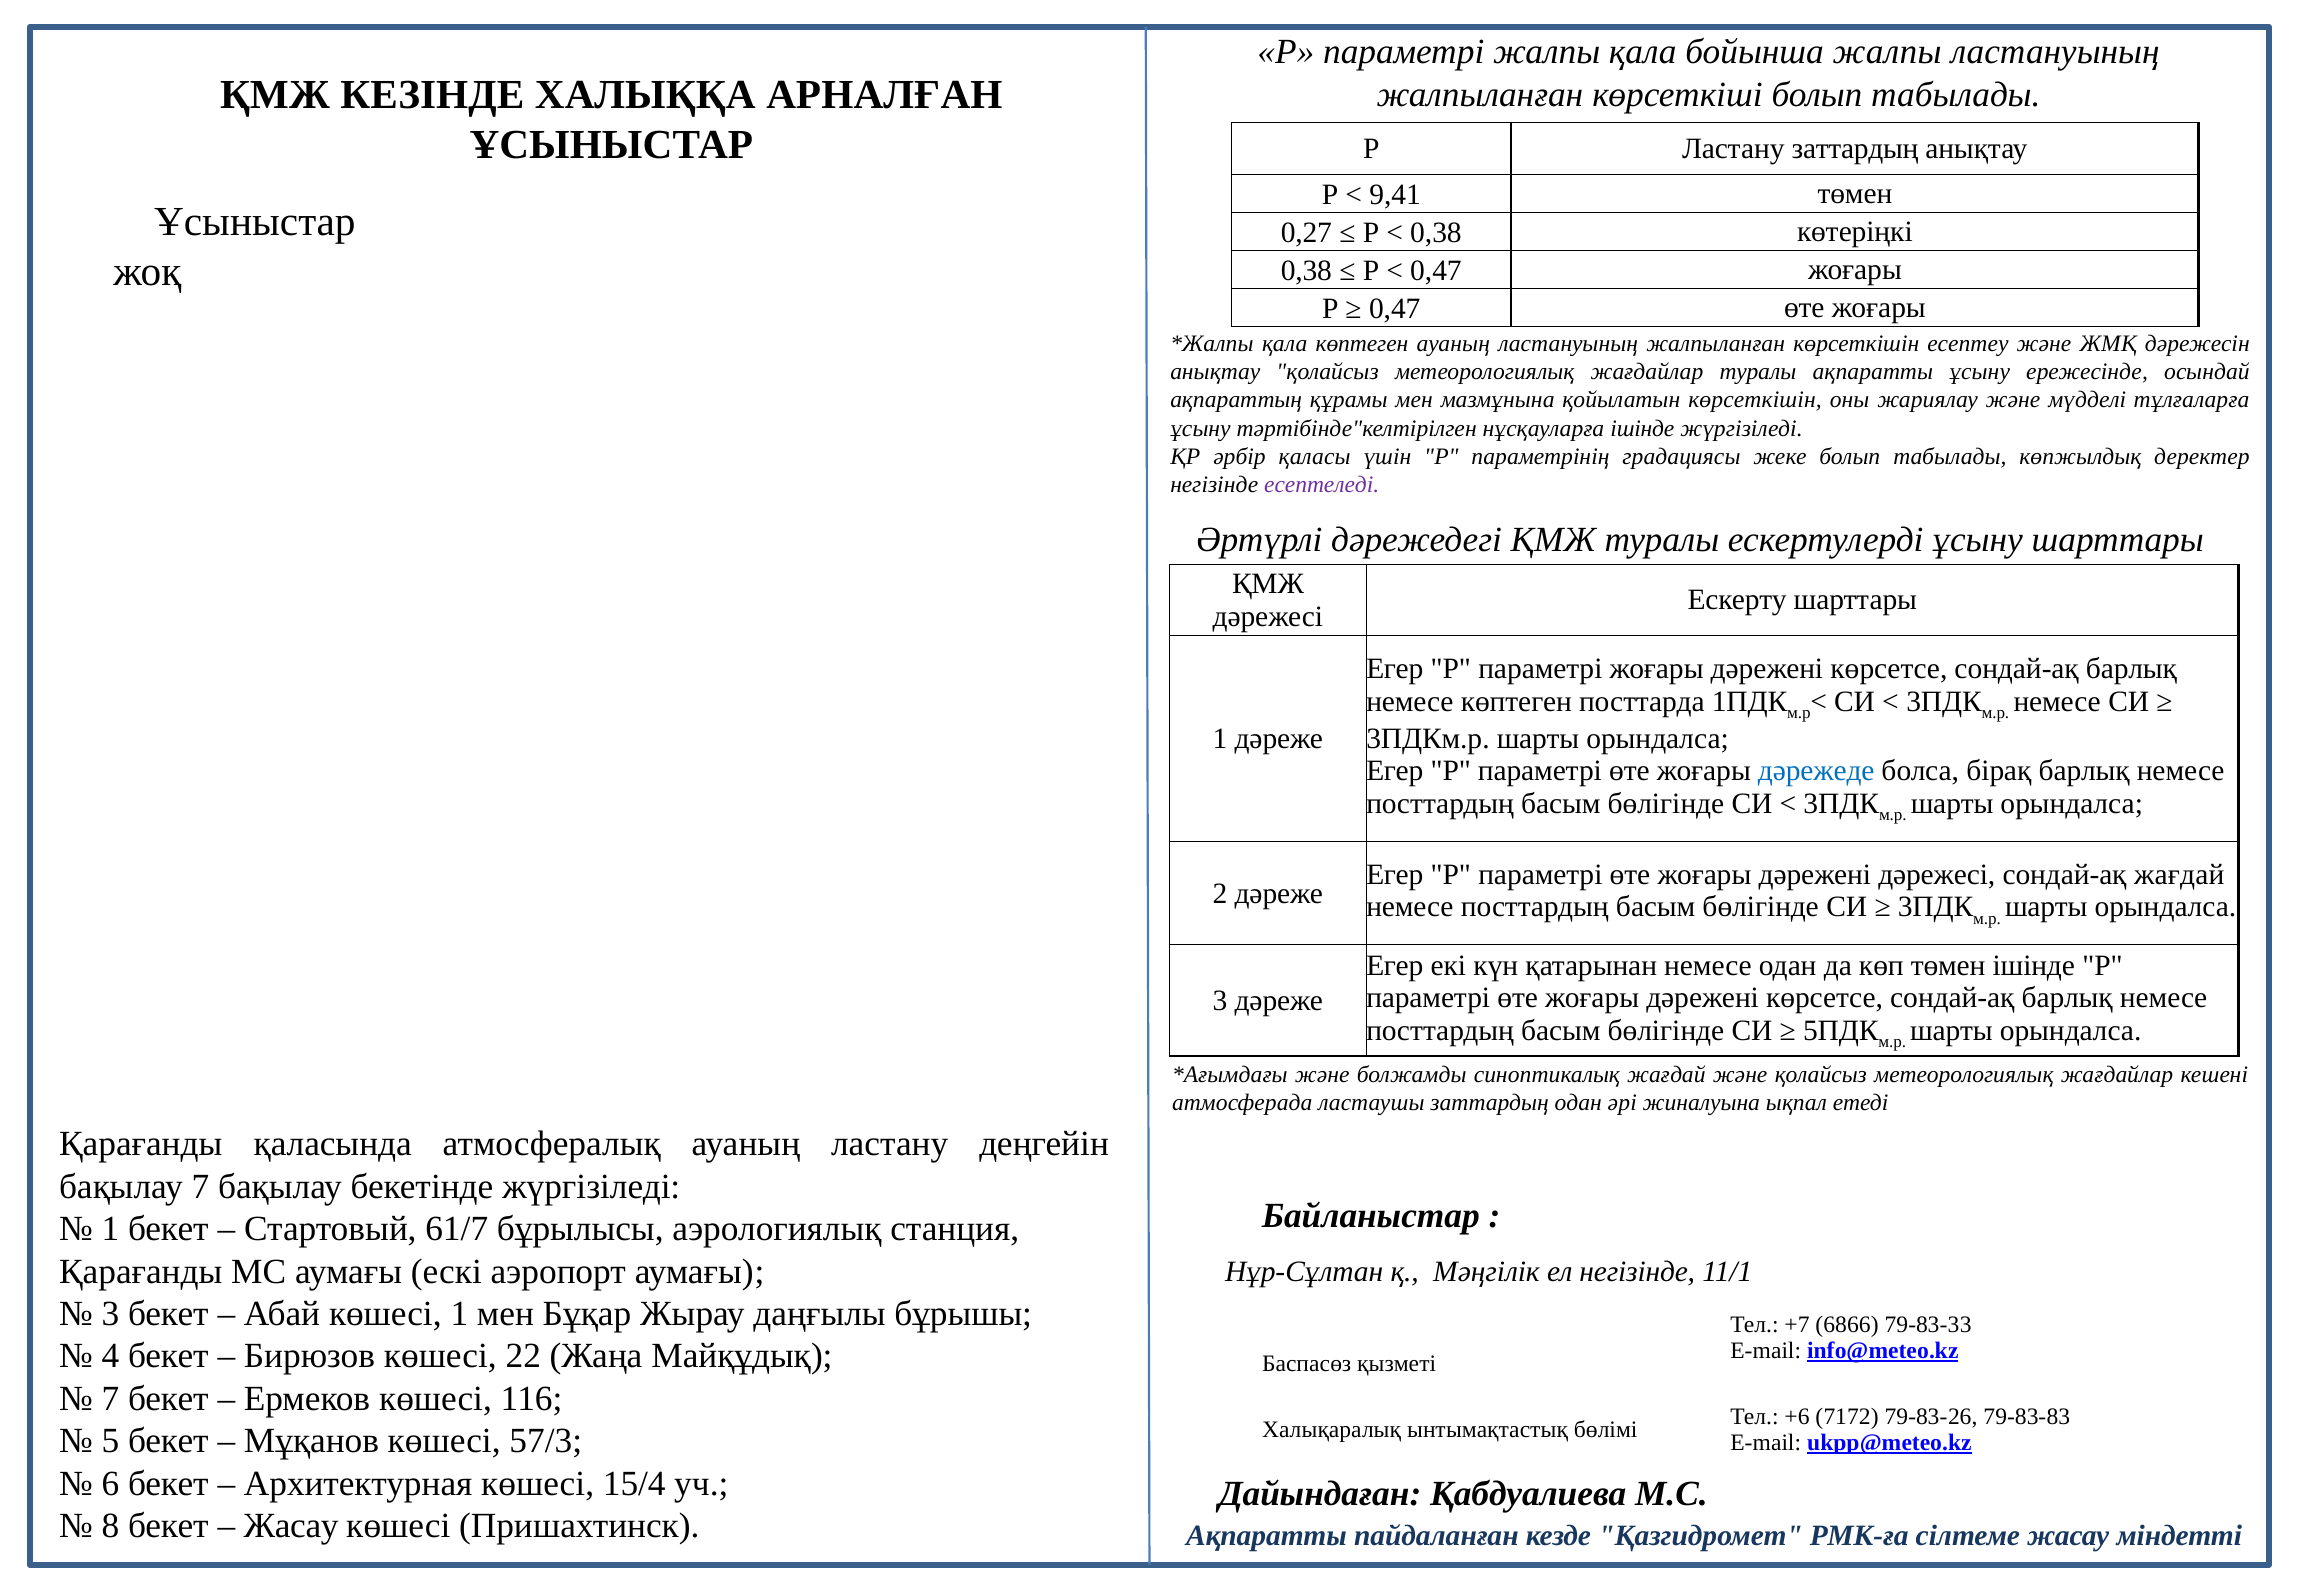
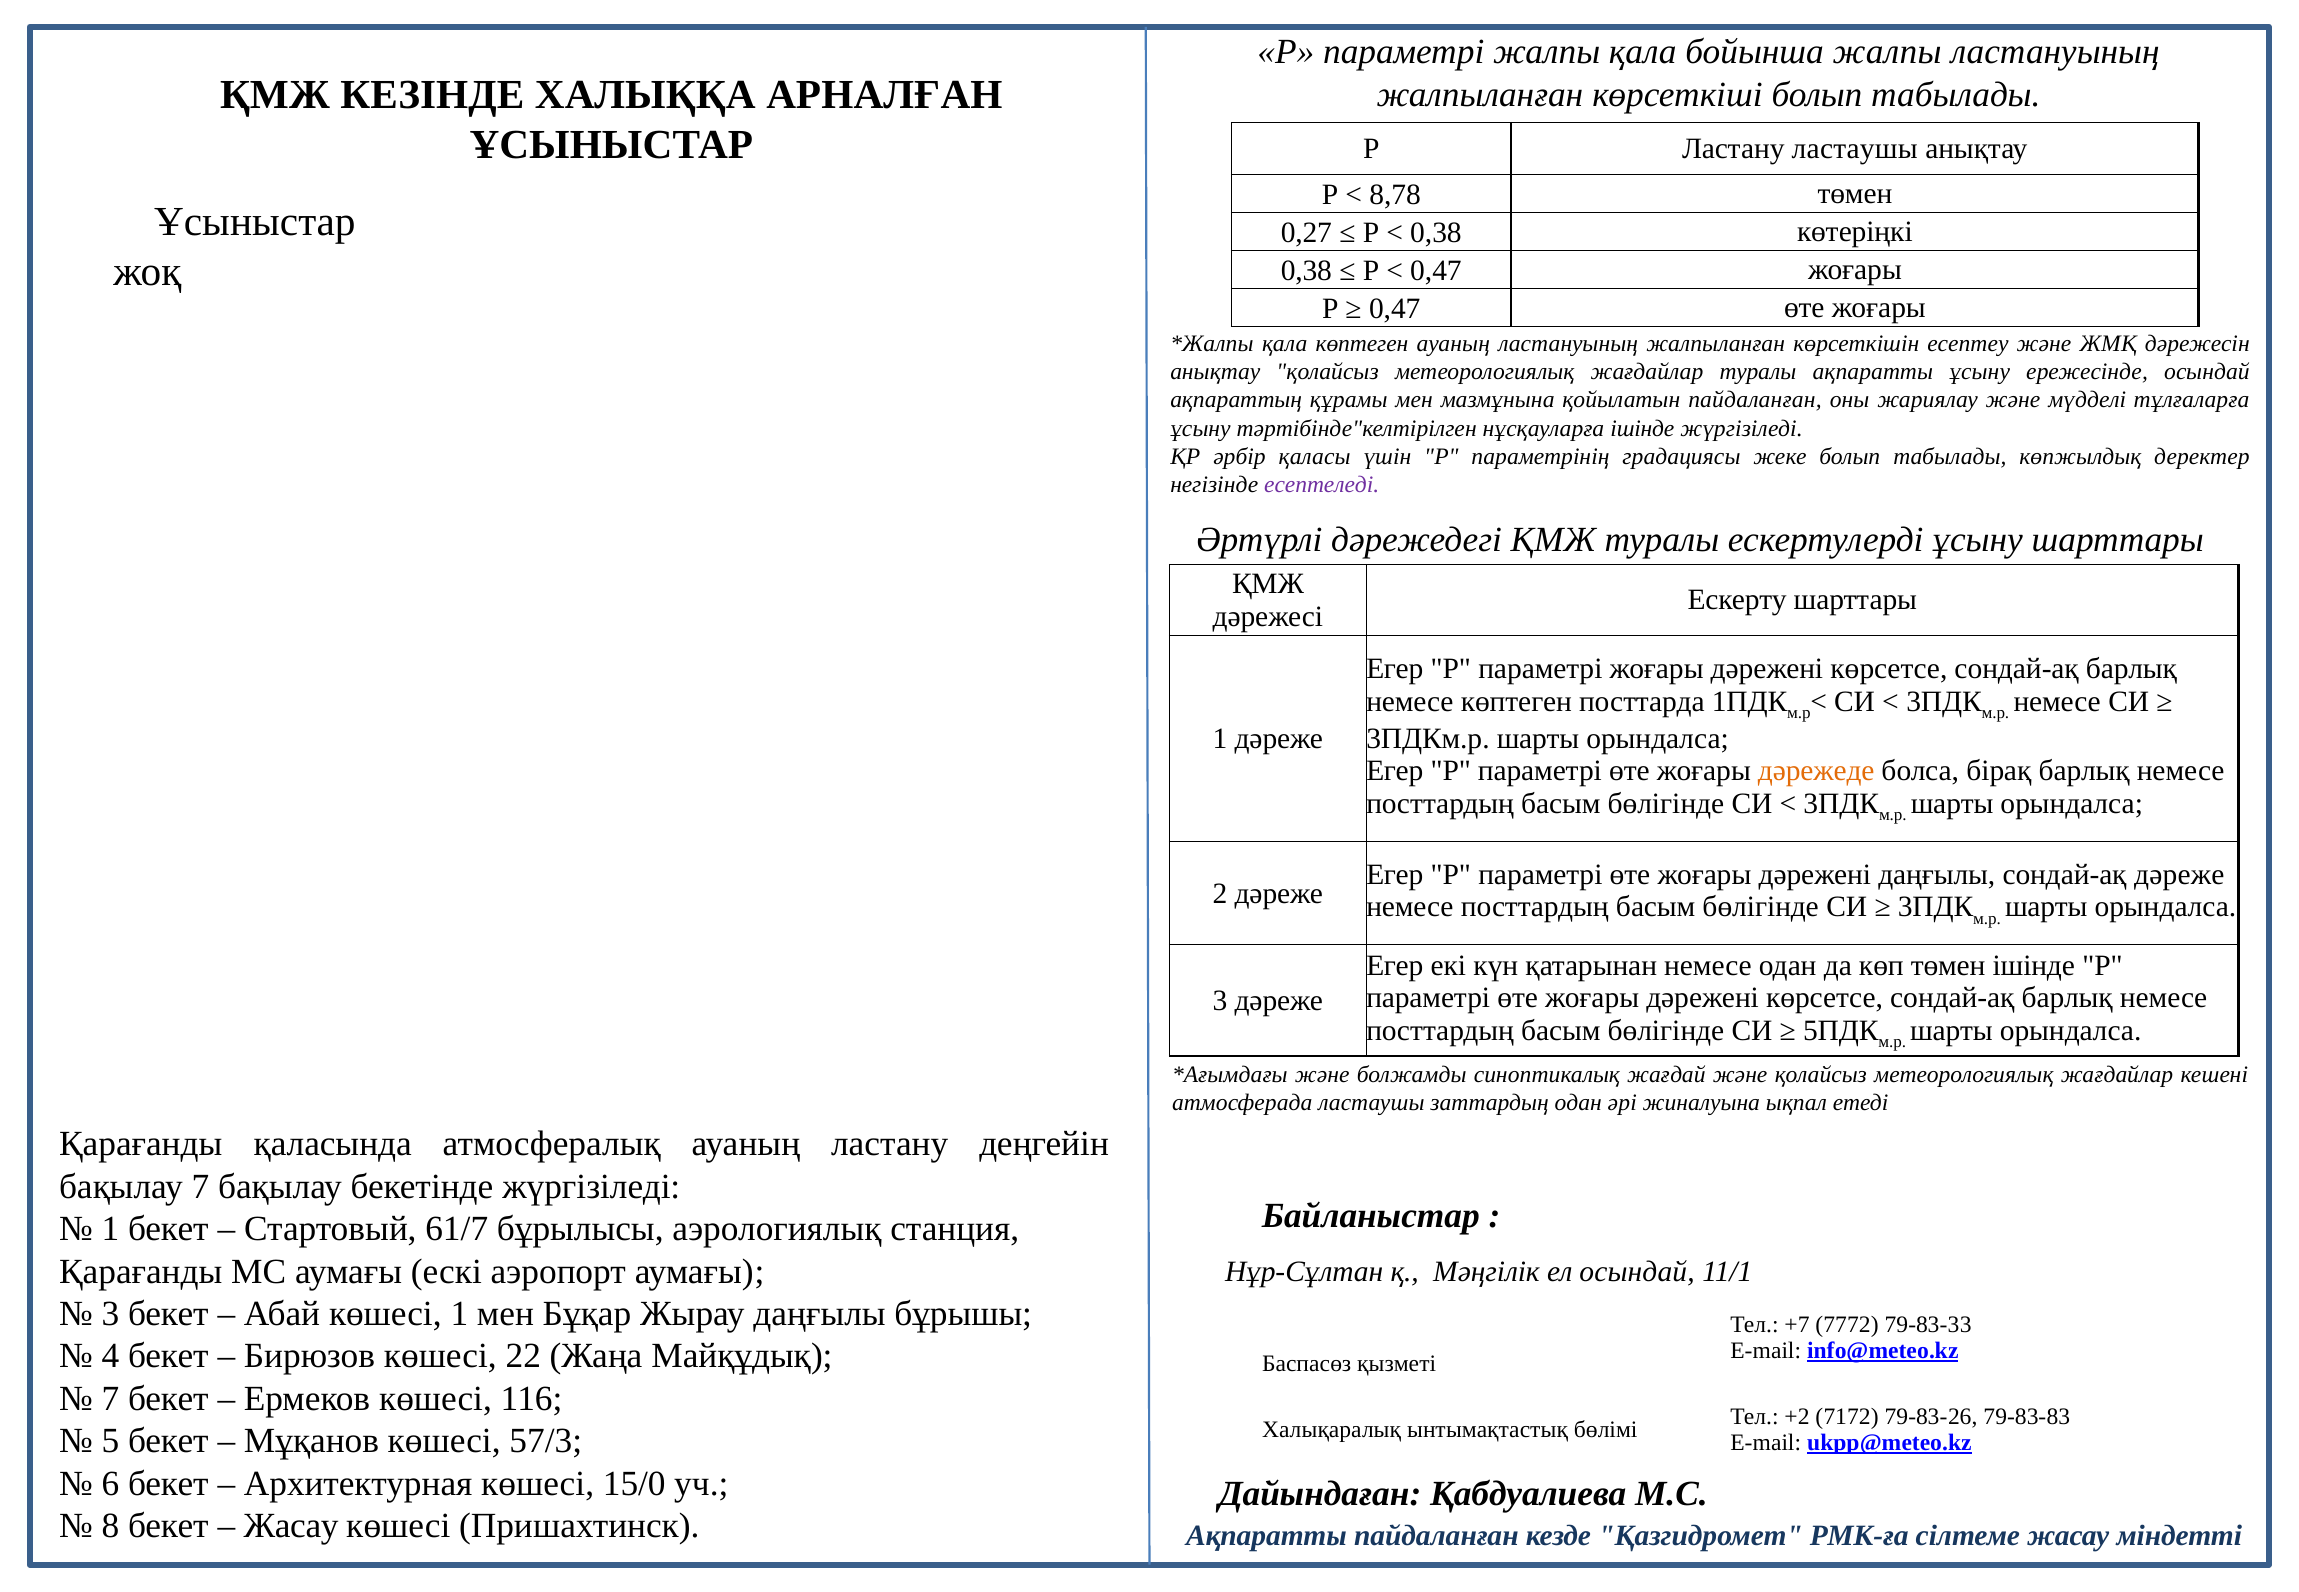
Ластану заттардың: заттардың -> ластаушы
9,41: 9,41 -> 8,78
қойылатын көрсеткішін: көрсеткішін -> пайдаланған
дәрежеде colour: blue -> orange
дәрежені дәрежесі: дәрежесі -> даңғылы
сондай-ақ жағдай: жағдай -> дәреже
ел негізінде: негізінде -> осындай
6866: 6866 -> 7772
+6: +6 -> +2
15/4: 15/4 -> 15/0
